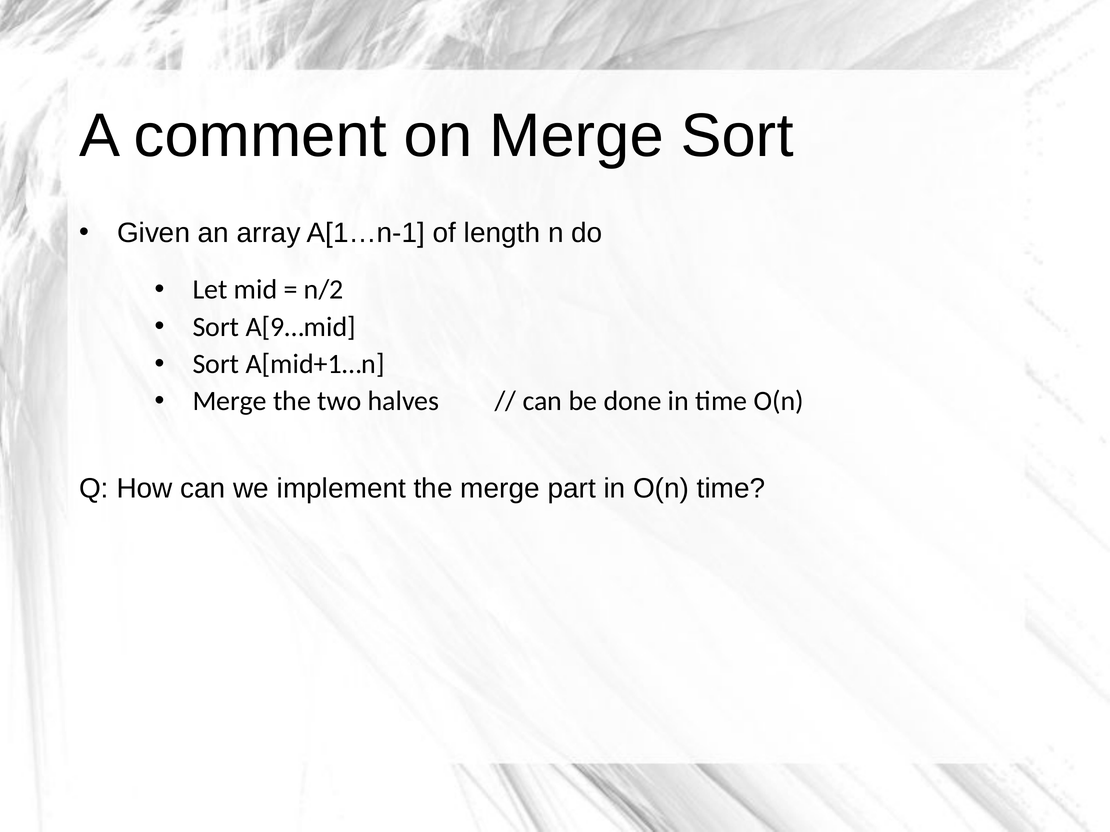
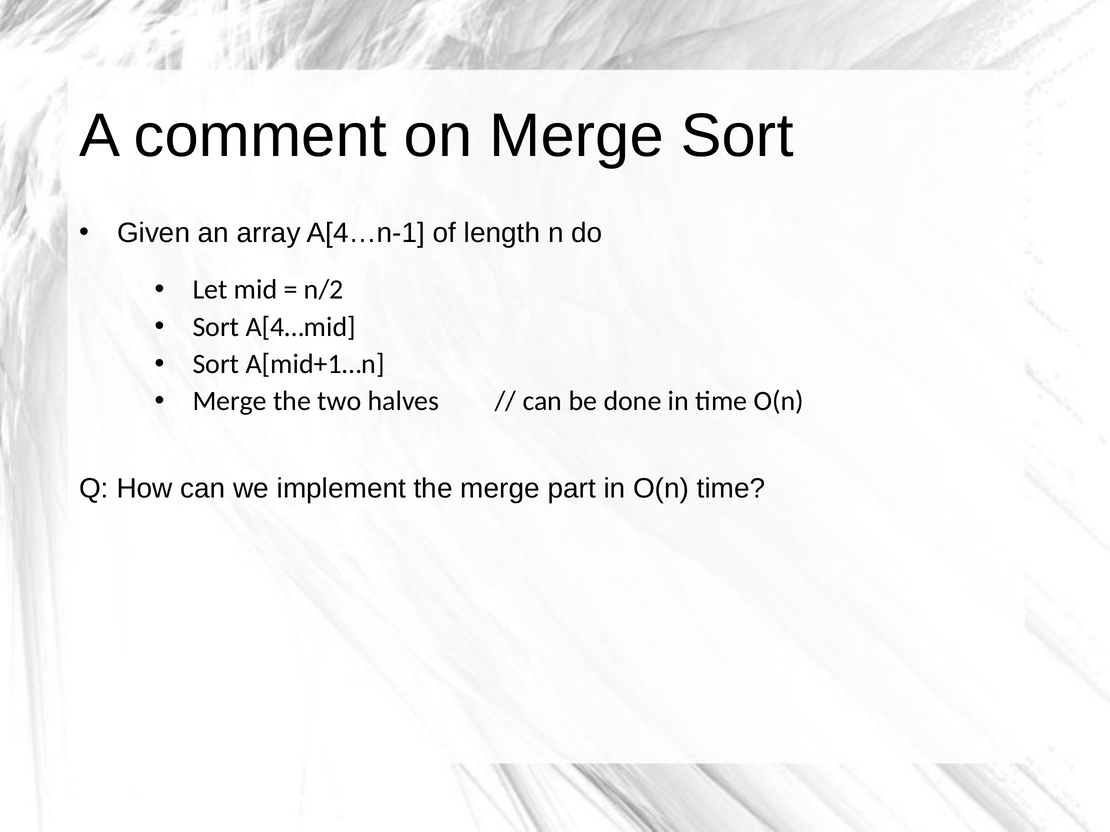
A[1…n-1: A[1…n-1 -> A[4…n-1
A[9…mid: A[9…mid -> A[4…mid
